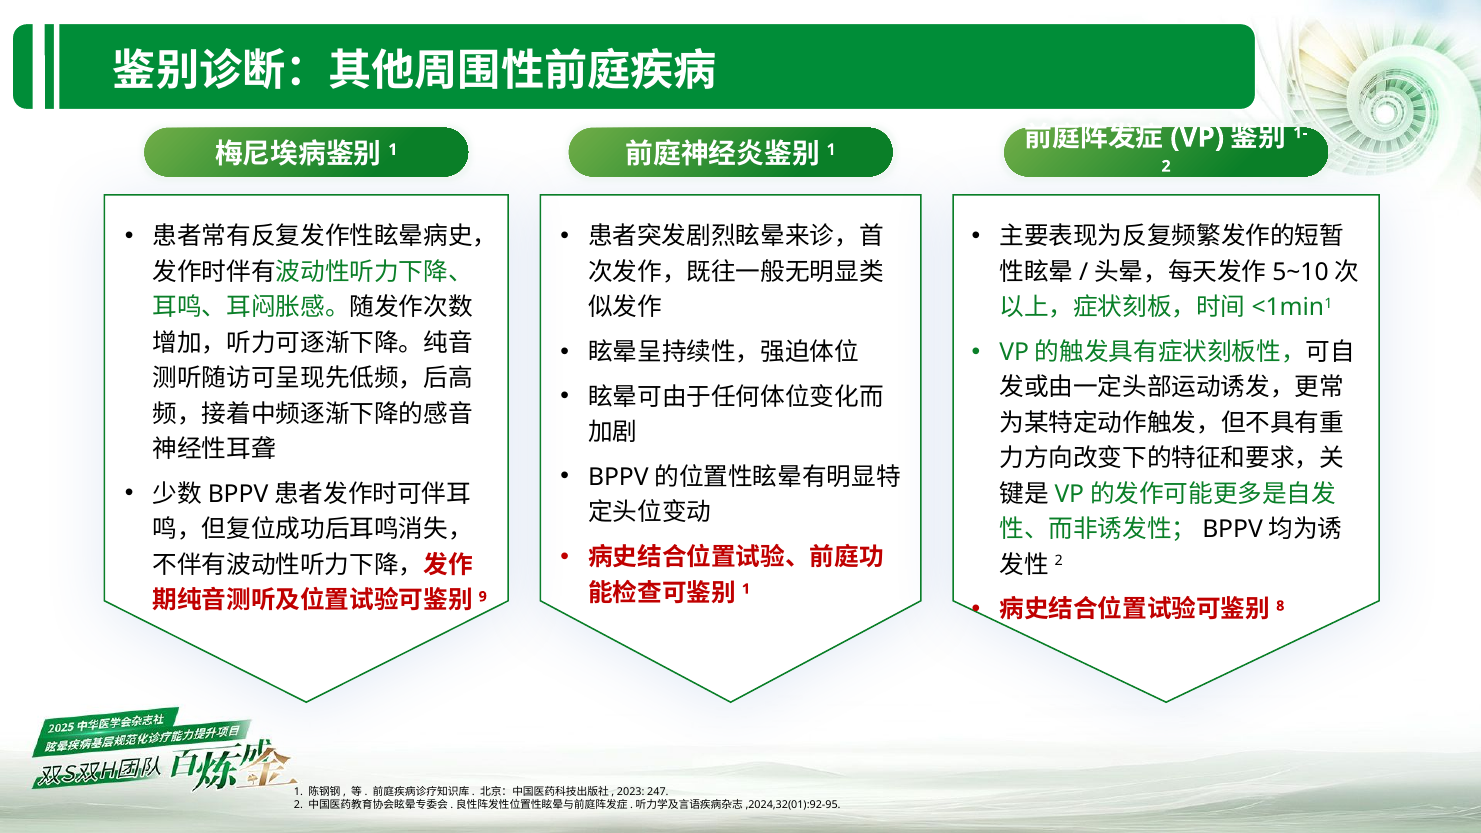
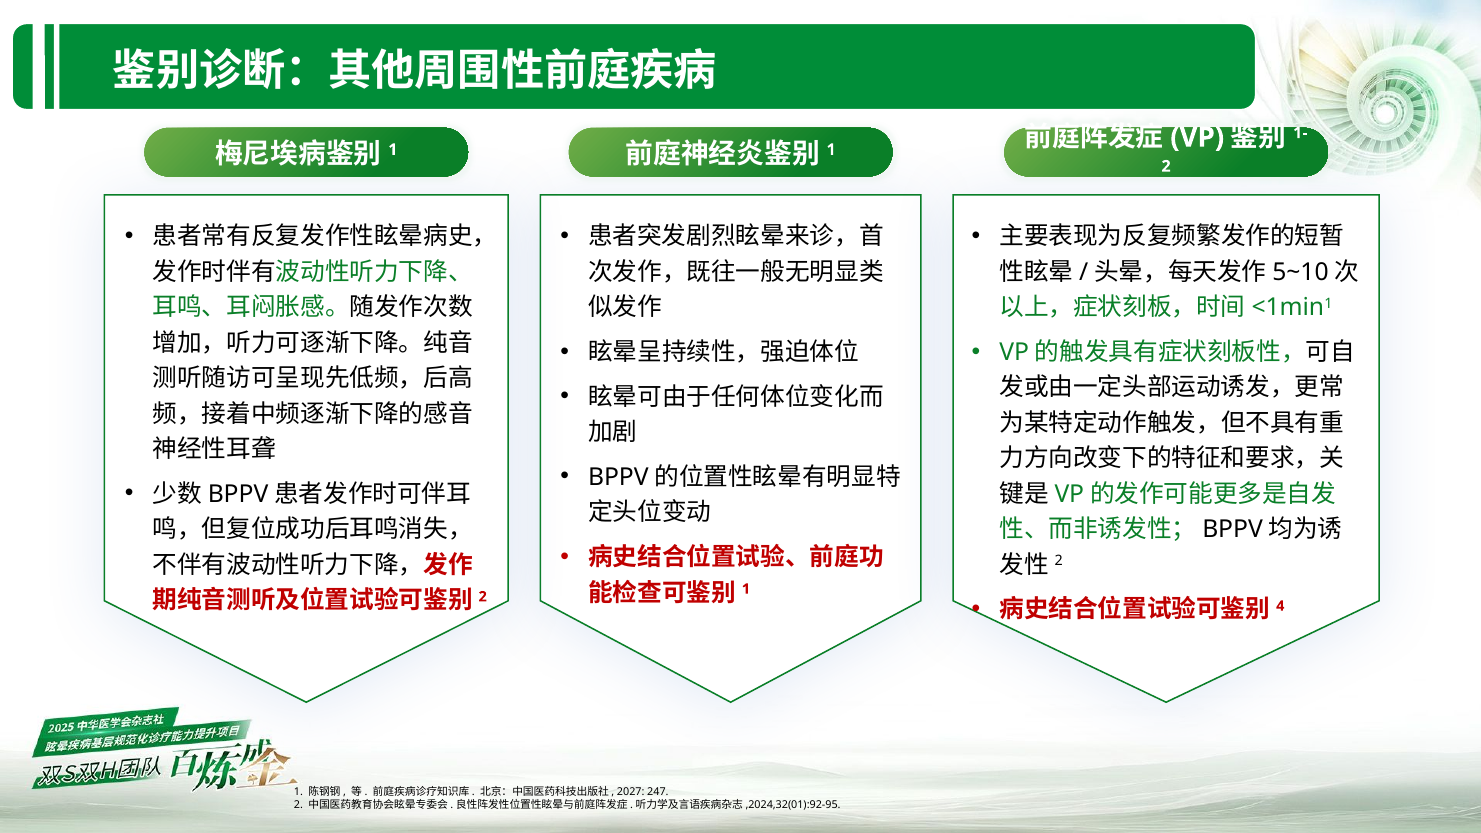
9 at (483, 597): 9 -> 2
8: 8 -> 4
2023: 2023 -> 2027
